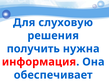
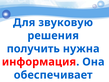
слуховую: слуховую -> звуковую
